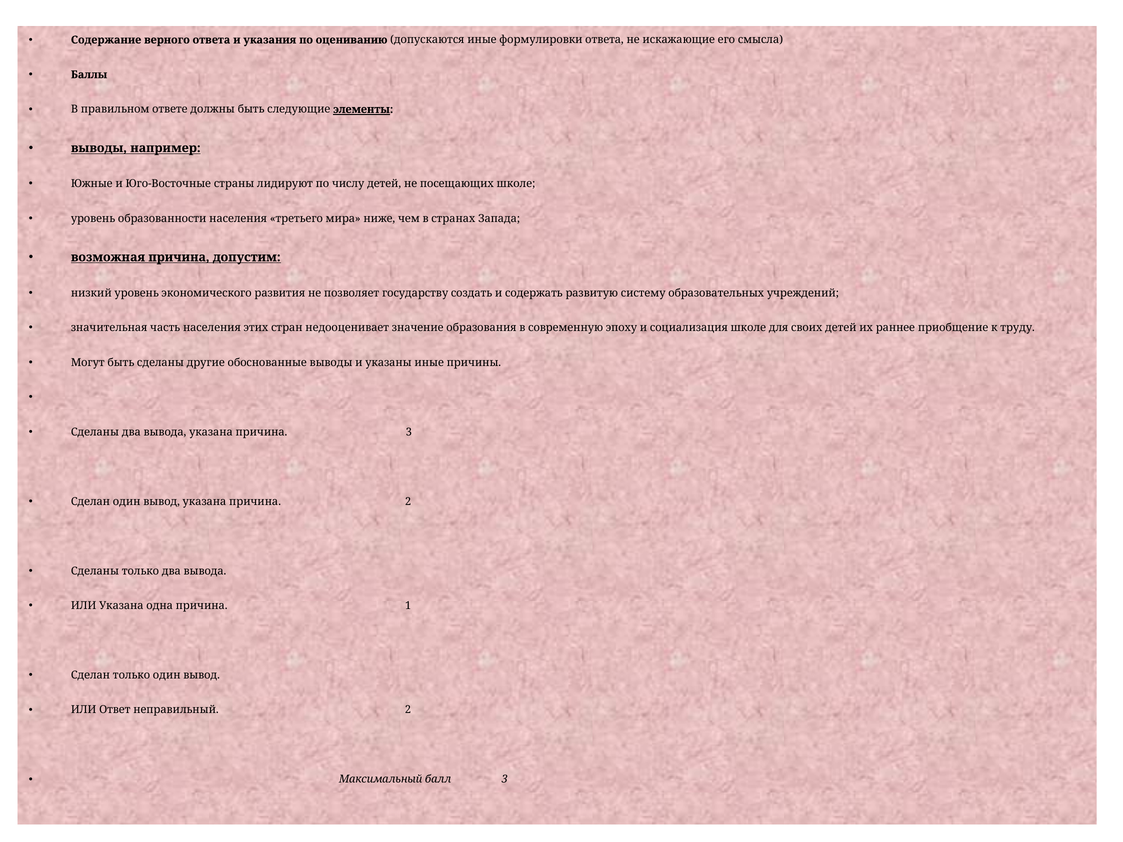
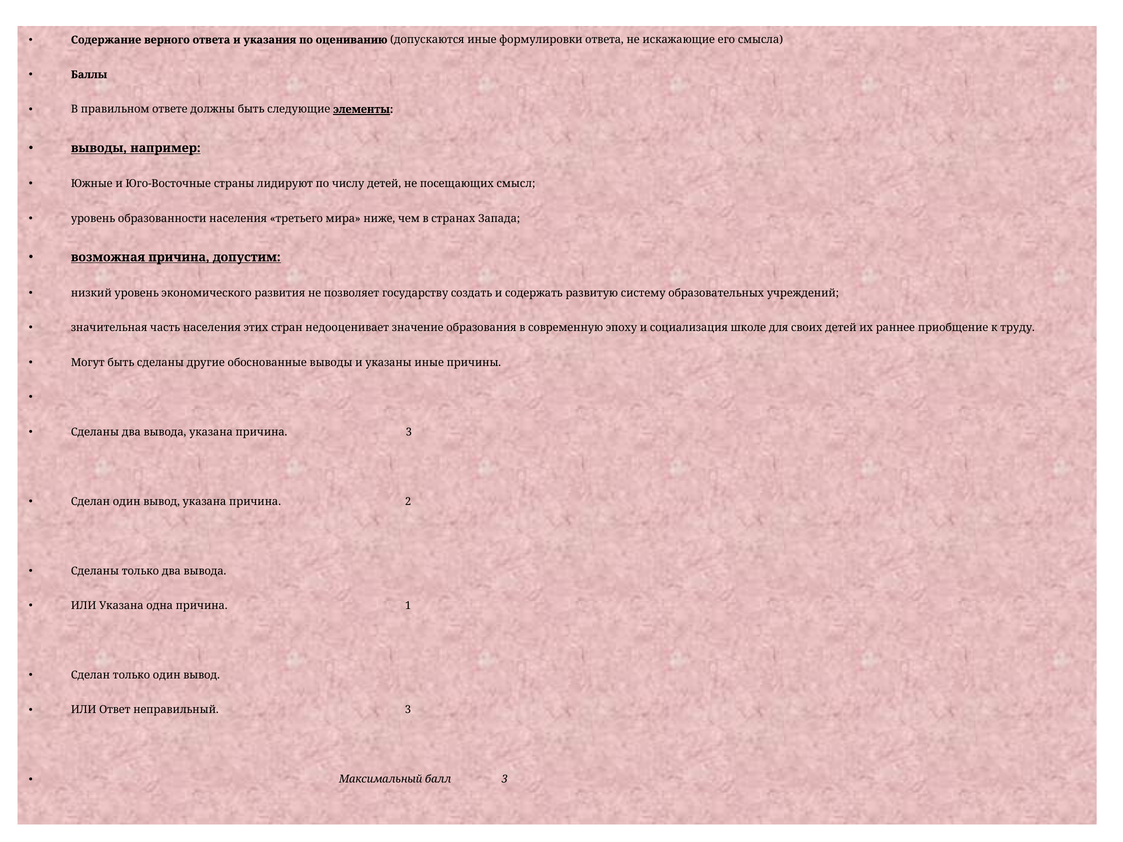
посещающих школе: школе -> смысл
неправильный 2: 2 -> 3
